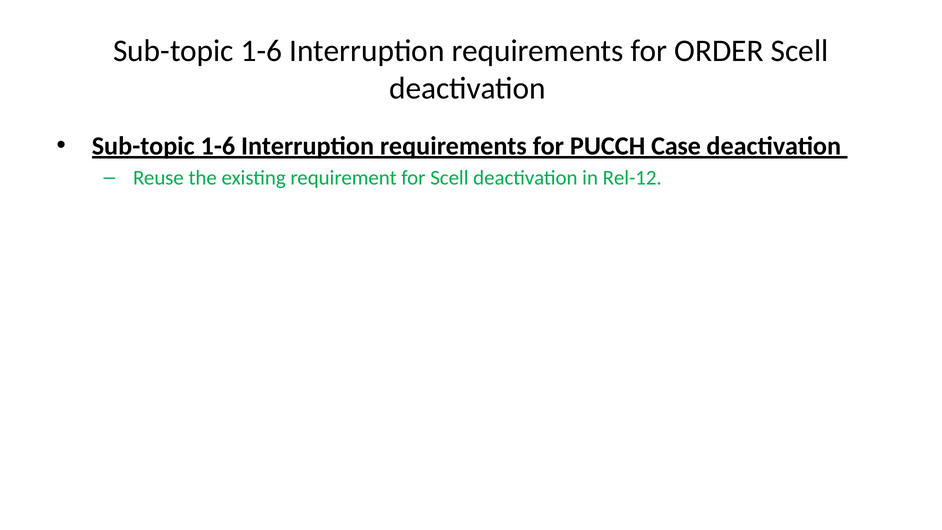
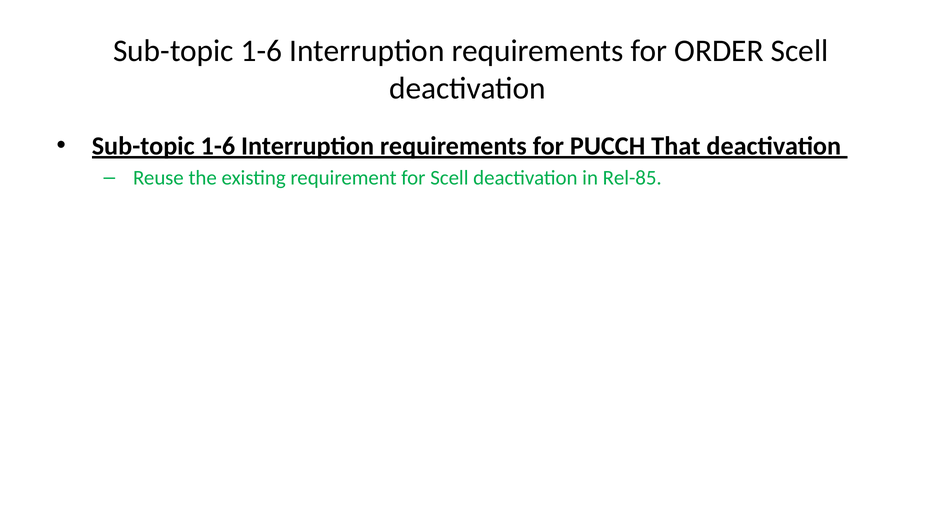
Case: Case -> That
Rel-12: Rel-12 -> Rel-85
